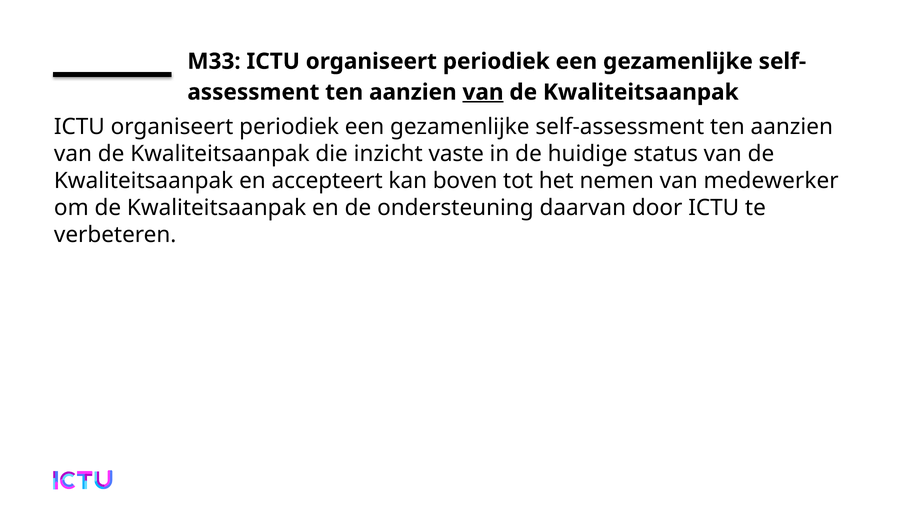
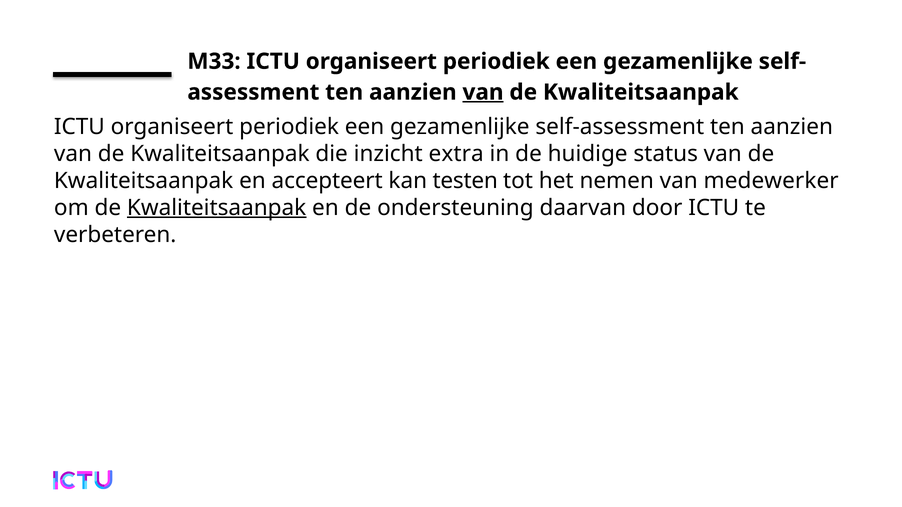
vaste: vaste -> extra
boven: boven -> testen
Kwaliteitsaanpak at (217, 208) underline: none -> present
